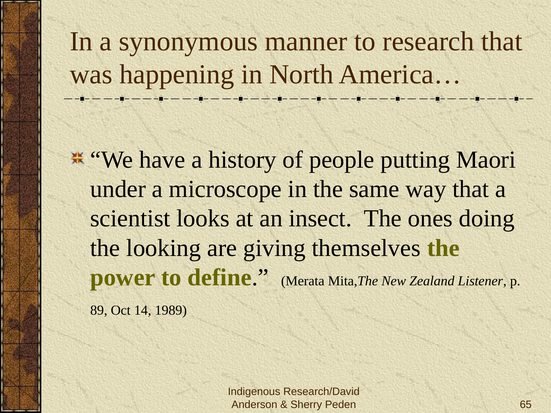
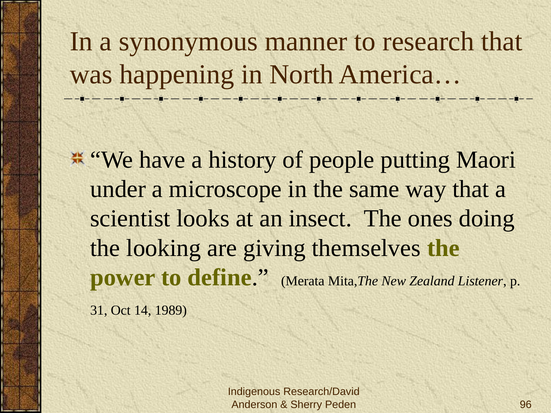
89: 89 -> 31
65: 65 -> 96
